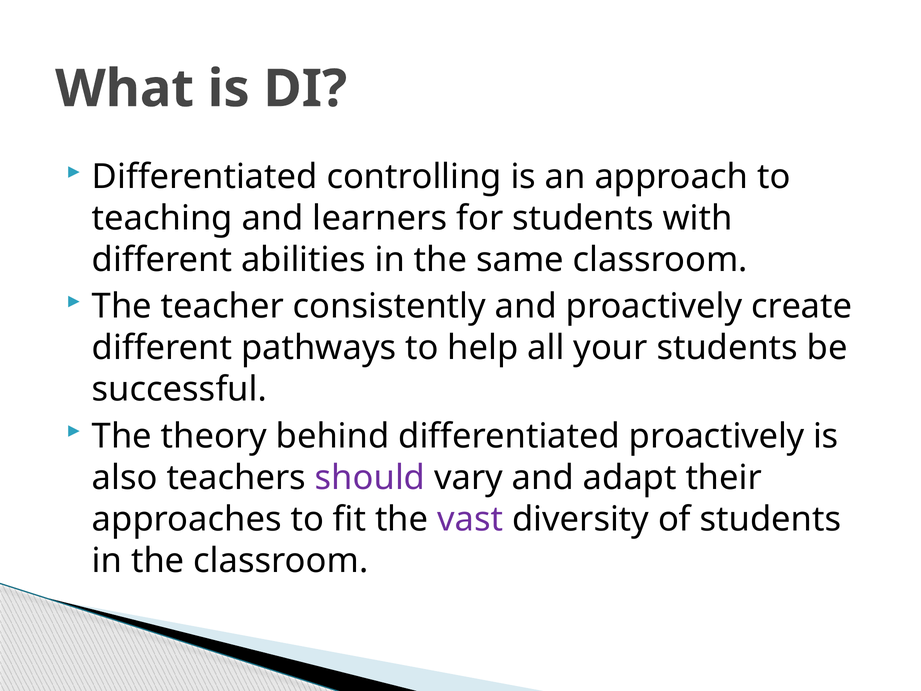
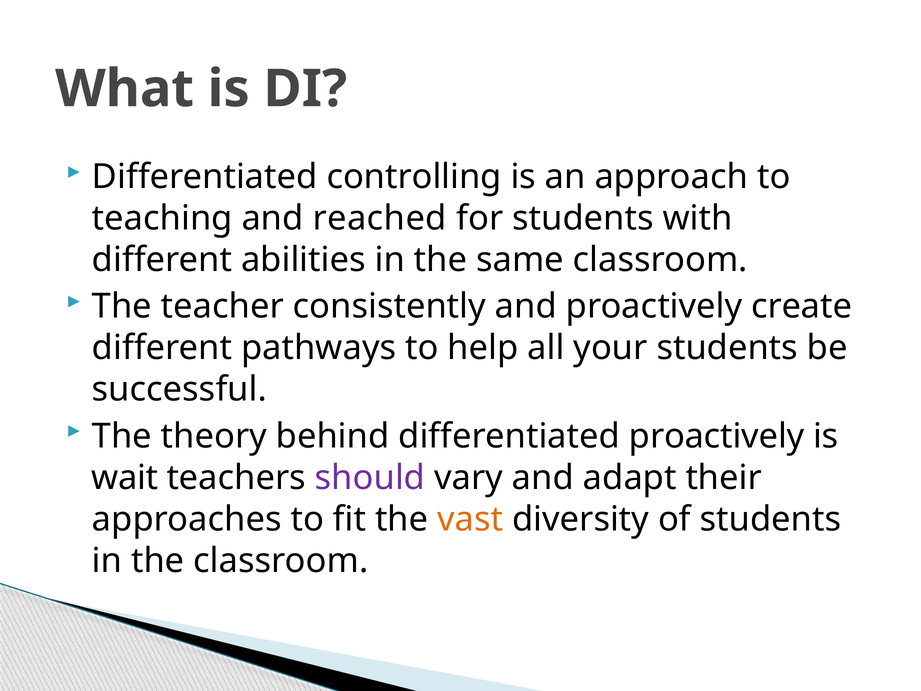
learners: learners -> reached
also: also -> wait
vast colour: purple -> orange
